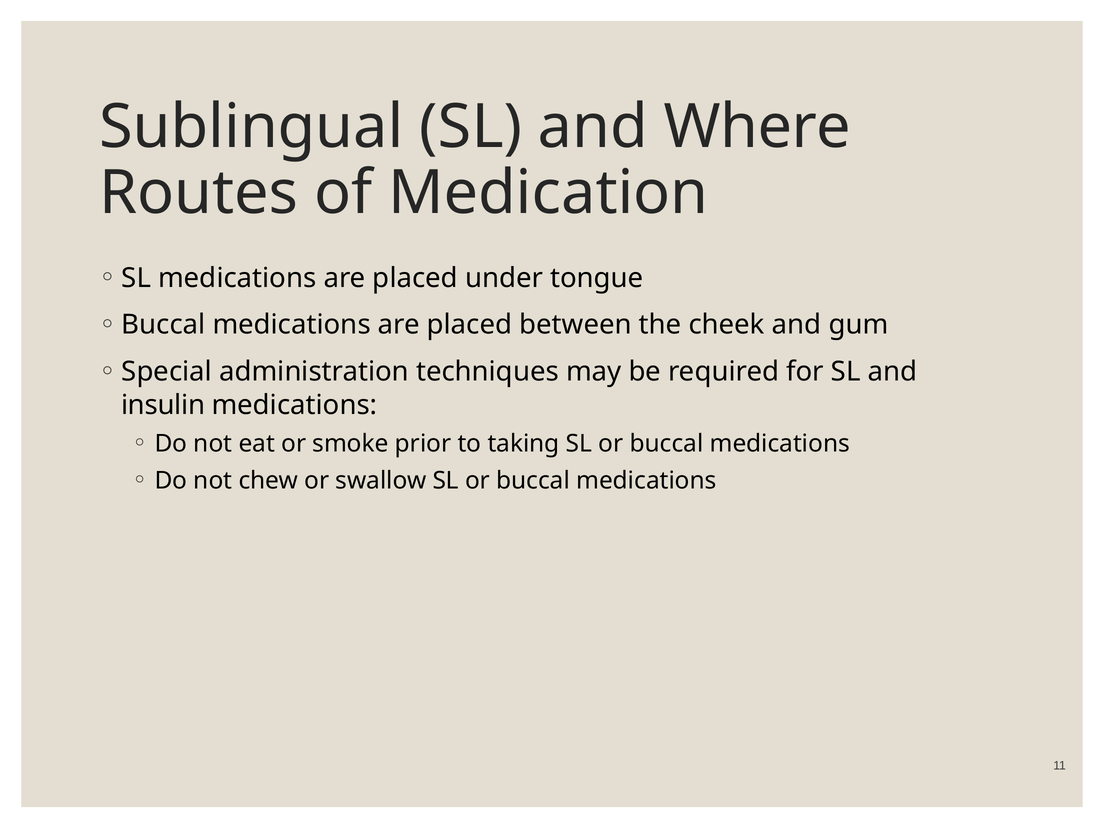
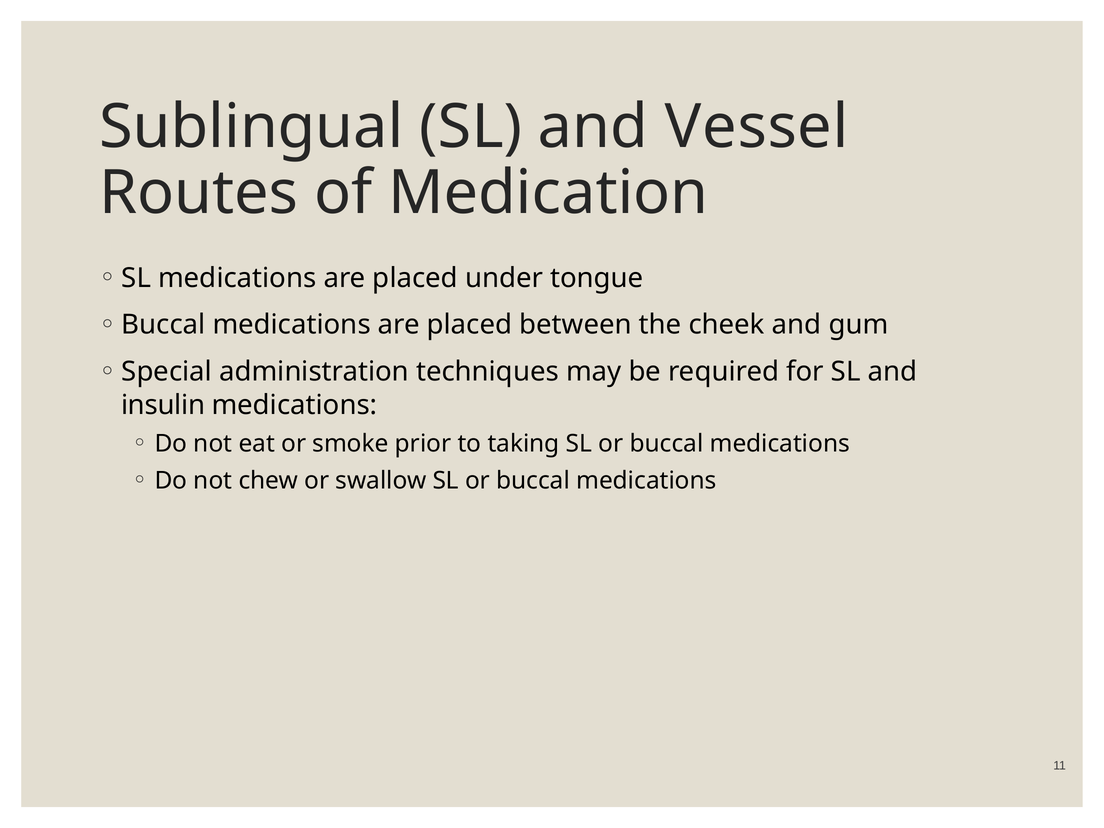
Where: Where -> Vessel
